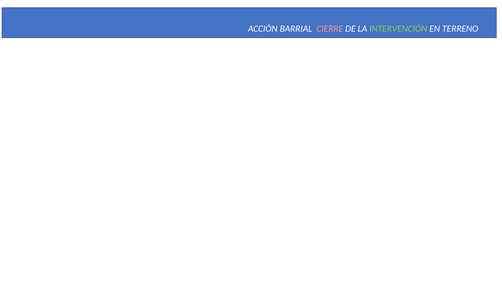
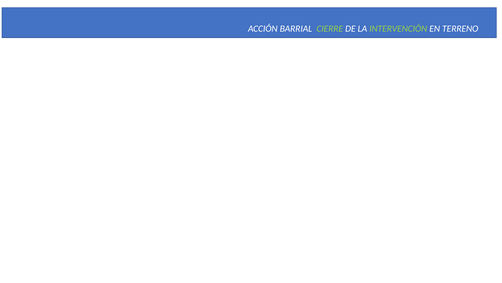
CIERRE colour: pink -> light green
